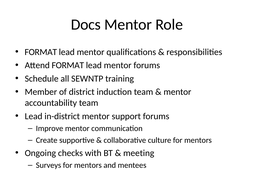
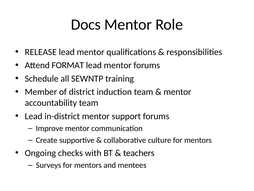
FORMAT at (41, 52): FORMAT -> RELEASE
meeting: meeting -> teachers
